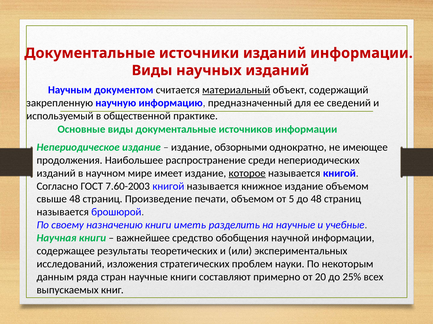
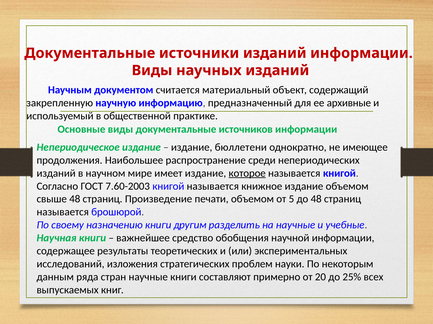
материальный underline: present -> none
сведений: сведений -> архивные
обзорными: обзорными -> бюллетени
иметь: иметь -> другим
